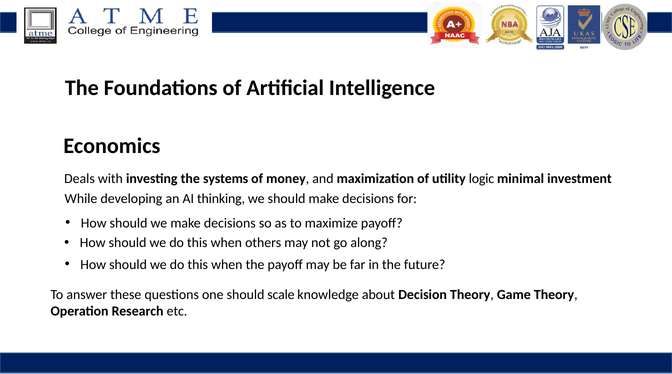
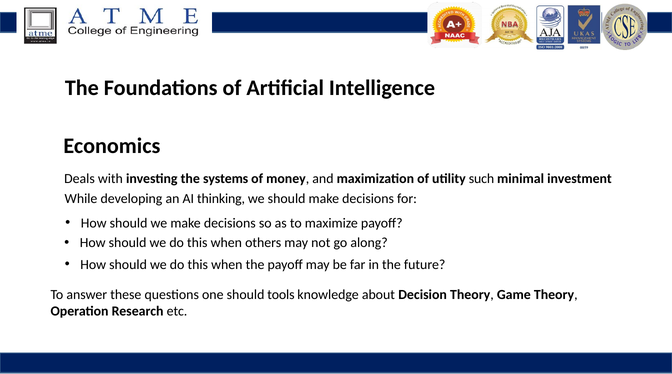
logic: logic -> such
scale: scale -> tools
